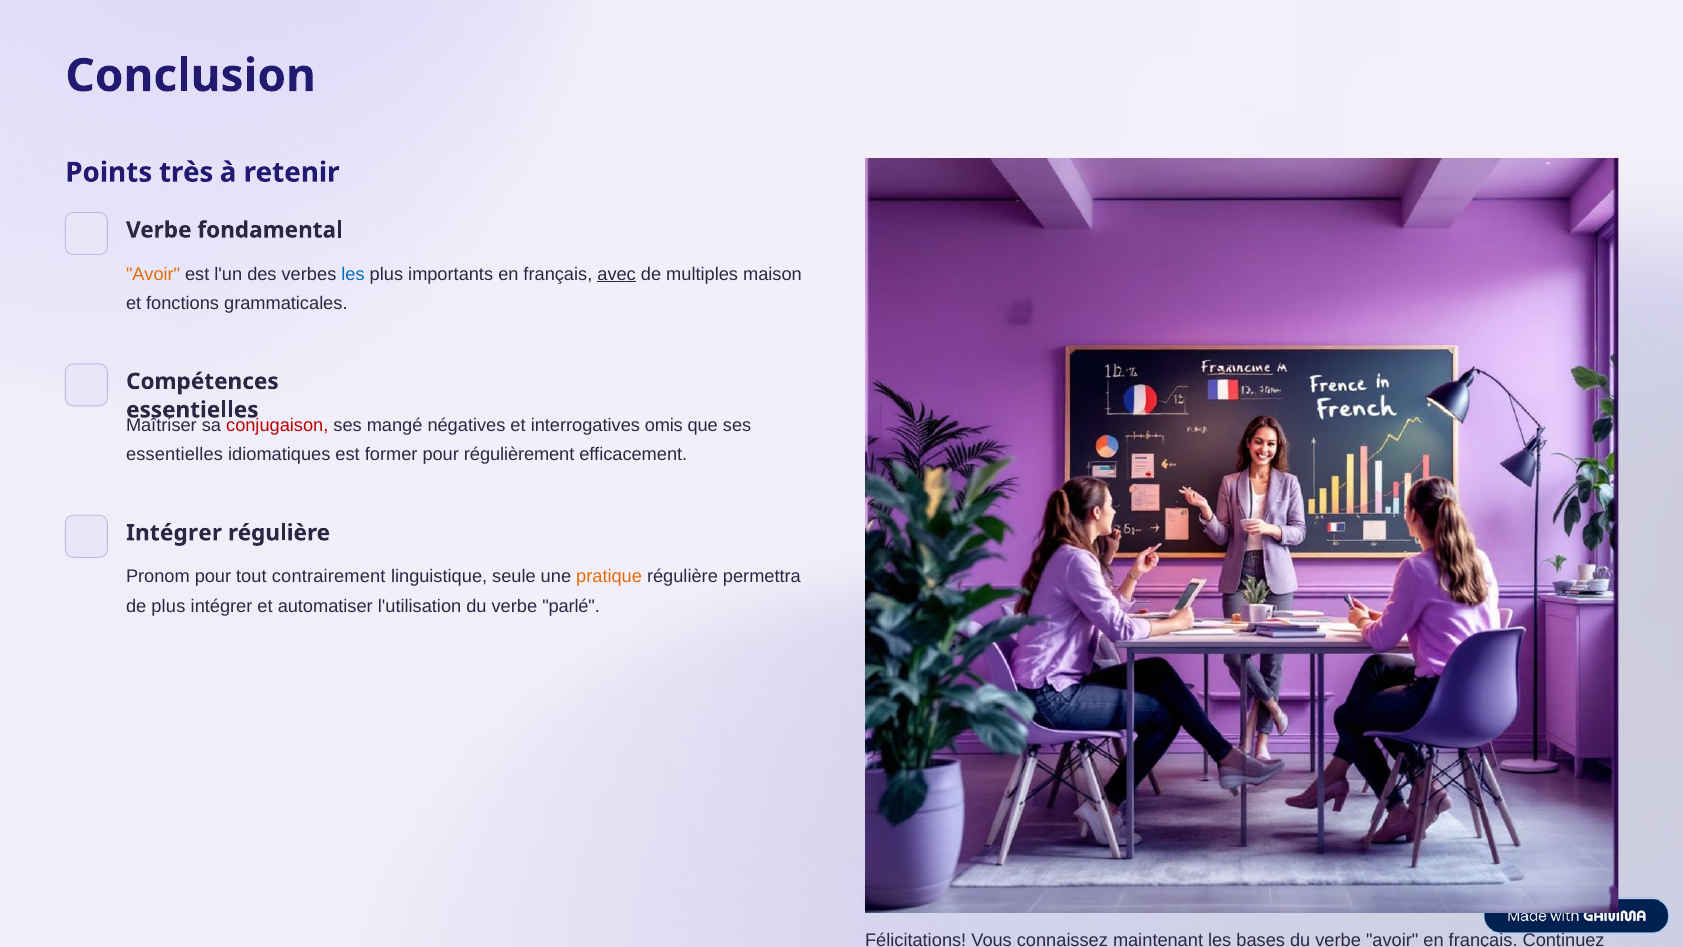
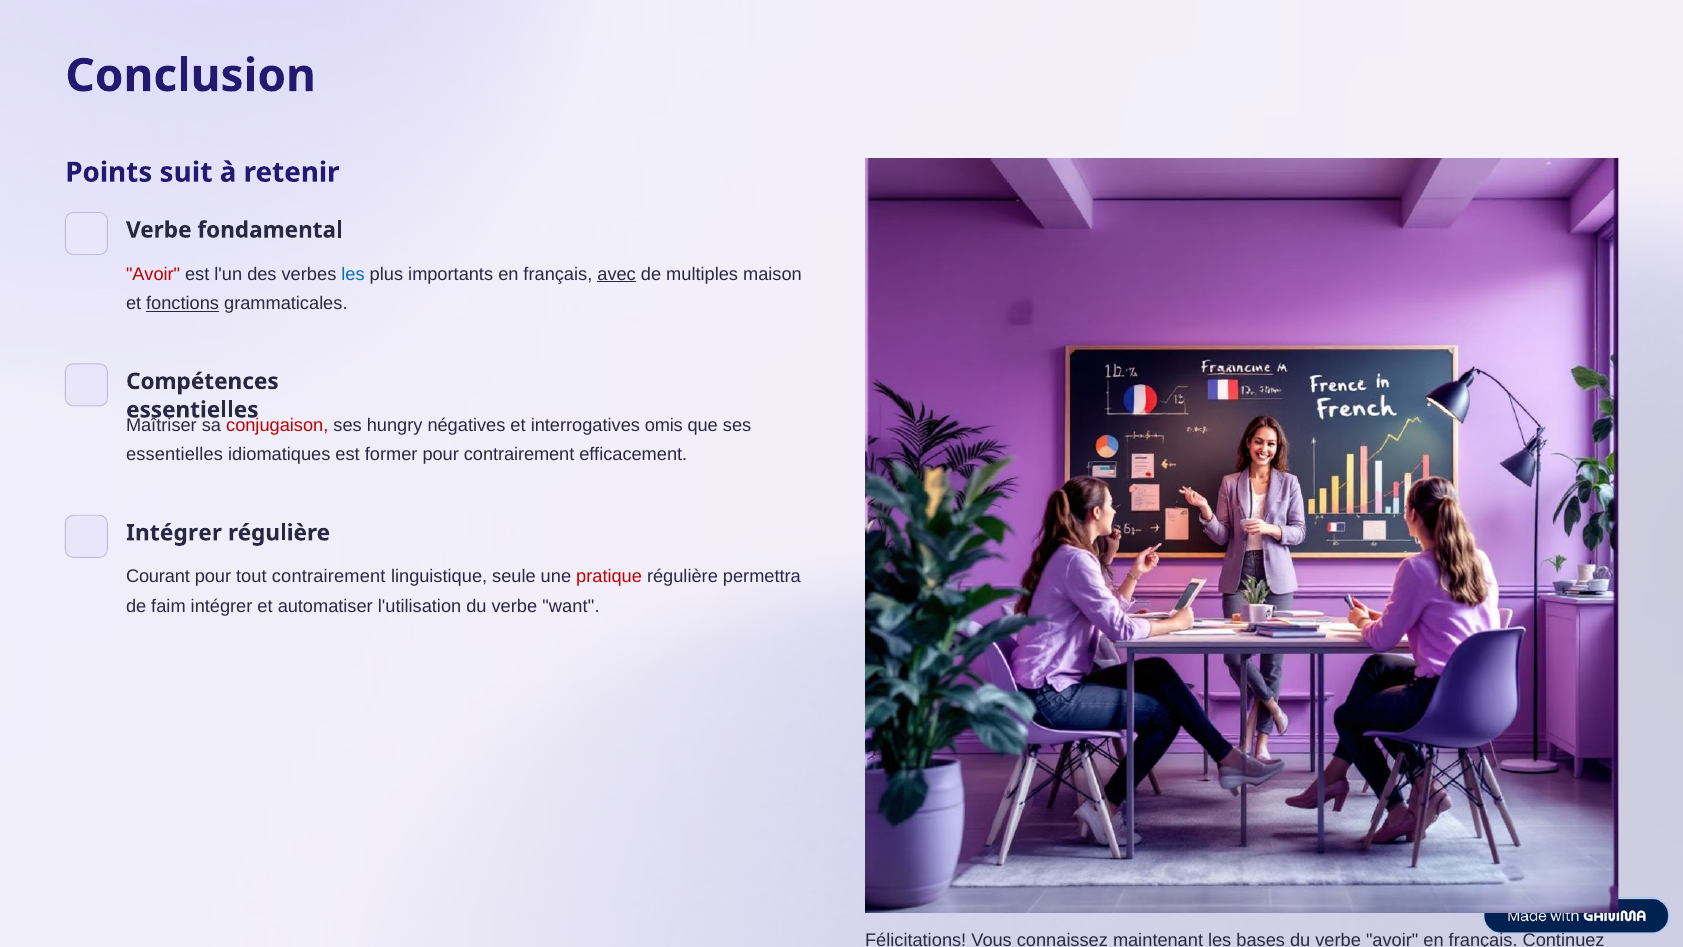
très: très -> suit
Avoir at (153, 274) colour: orange -> red
fonctions underline: none -> present
mangé: mangé -> hungry
pour régulièrement: régulièrement -> contrairement
Pronom: Pronom -> Courant
pratique colour: orange -> red
de plus: plus -> faim
parlé: parlé -> want
